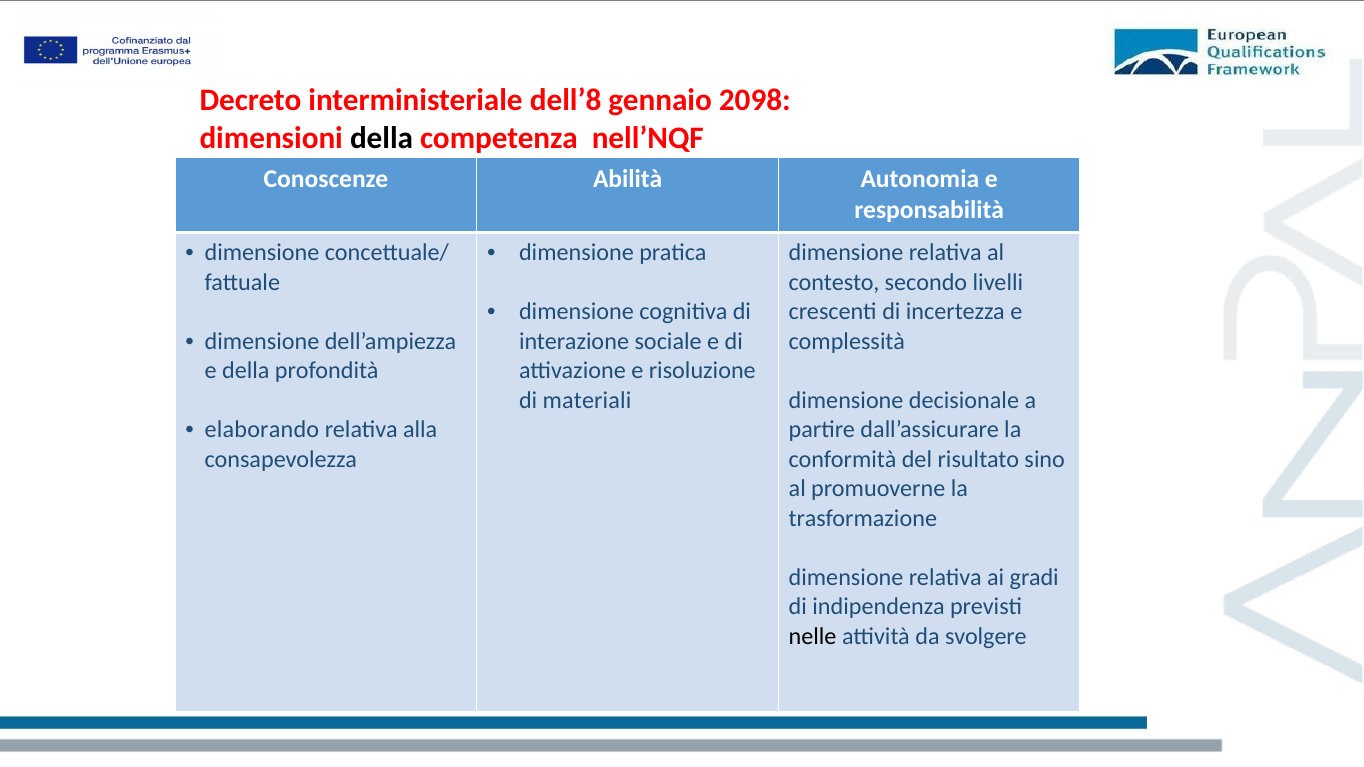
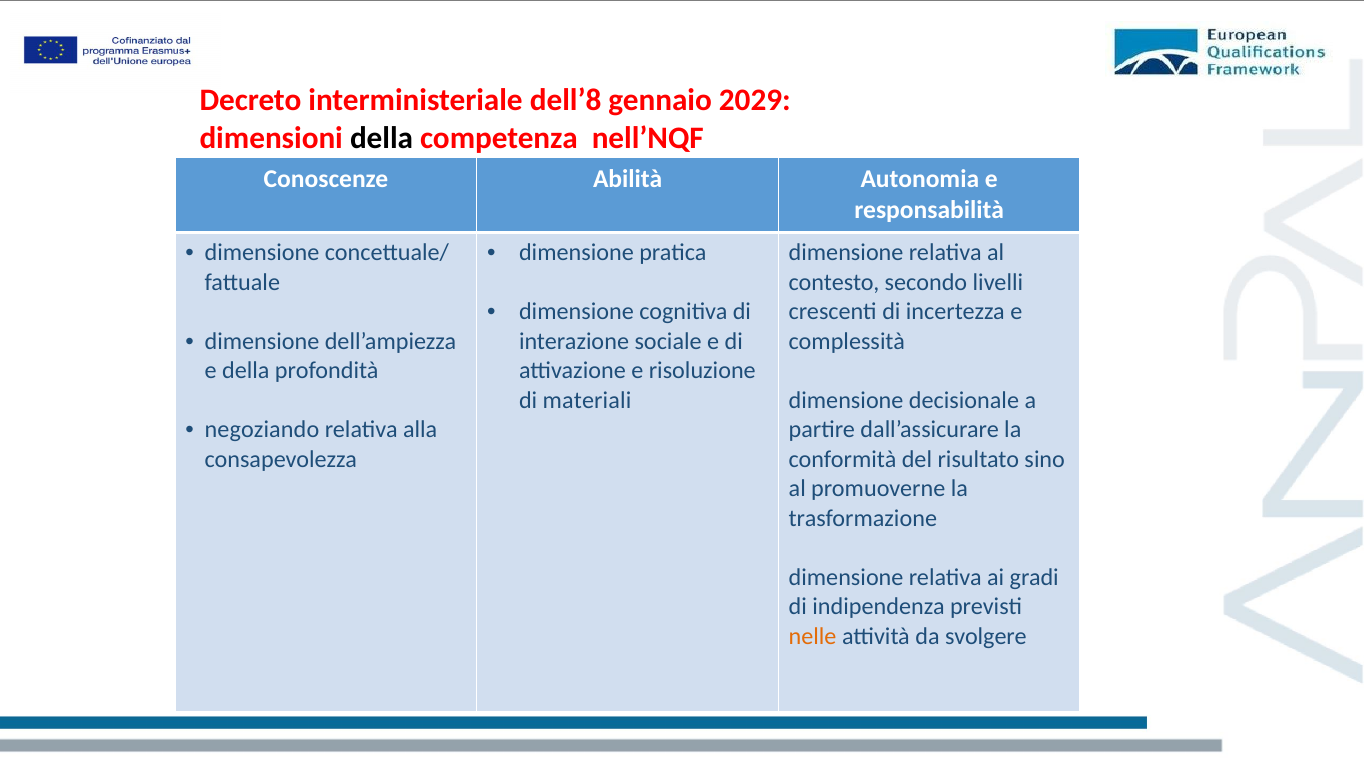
2098: 2098 -> 2029
elaborando: elaborando -> negoziando
nelle colour: black -> orange
